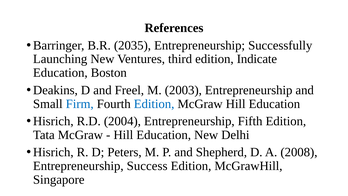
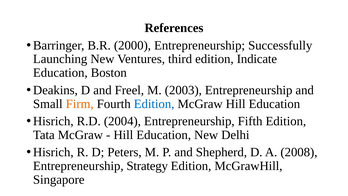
2035: 2035 -> 2000
Firm colour: blue -> orange
Success: Success -> Strategy
